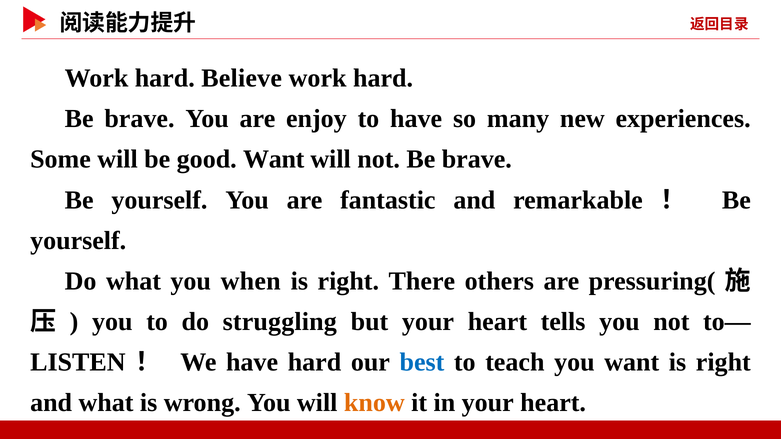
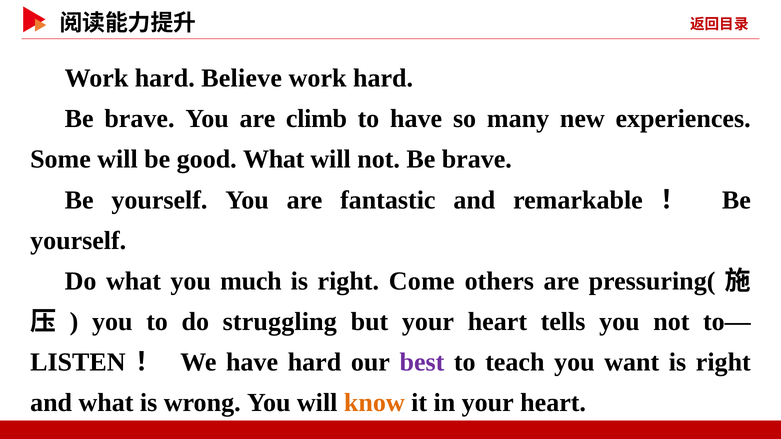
enjoy: enjoy -> climb
good Want: Want -> What
when: when -> much
There: There -> Come
best colour: blue -> purple
